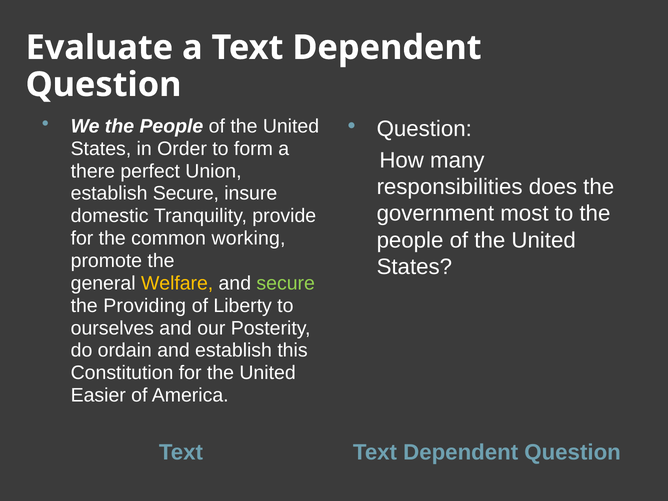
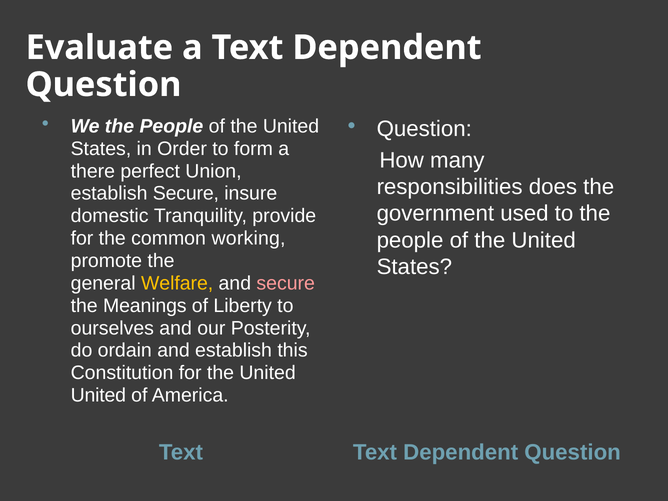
most: most -> used
secure at (286, 283) colour: light green -> pink
Providing: Providing -> Meanings
Easier at (98, 395): Easier -> United
